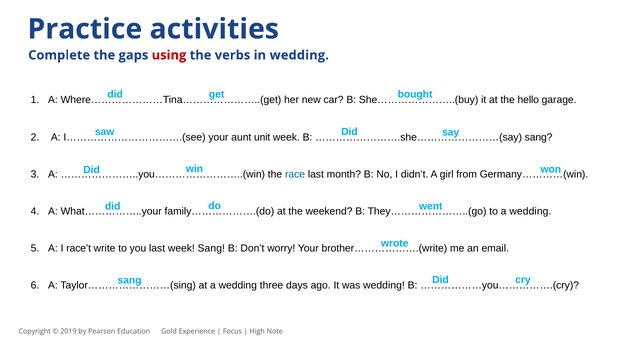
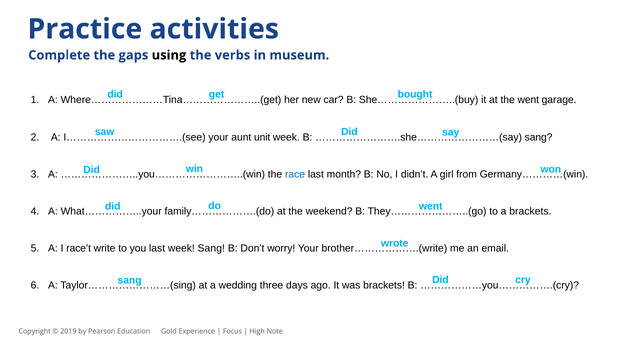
using colour: red -> black
in wedding: wedding -> museum
the hello: hello -> went
to a wedding: wedding -> brackets
was wedding: wedding -> brackets
